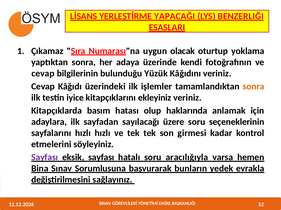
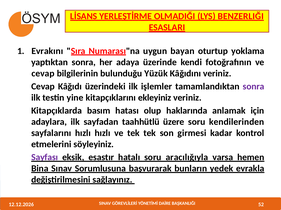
YAPACAĞI: YAPACAĞI -> OLMADIĞI
Çıkamaz: Çıkamaz -> Evrakını
olacak: olacak -> bayan
sonra at (254, 87) colour: orange -> purple
iyice: iyice -> yine
sayılacağı: sayılacağı -> taahhütlü
seçeneklerinin: seçeneklerinin -> kendilerinden
eksik sayfası: sayfası -> esastır
